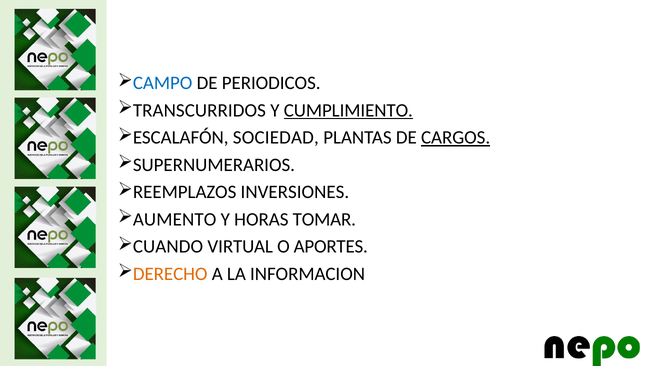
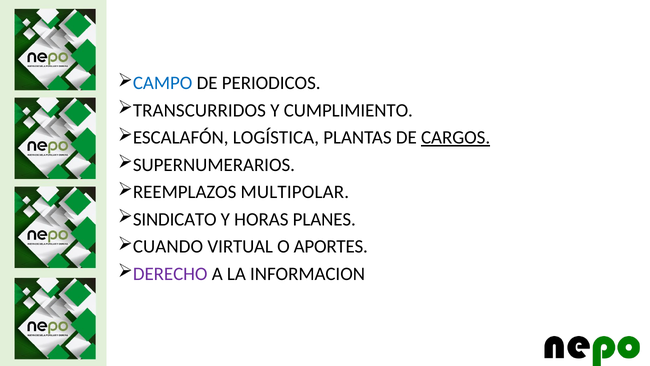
CUMPLIMIENTO underline: present -> none
SOCIEDAD: SOCIEDAD -> LOGÍSTICA
INVERSIONES: INVERSIONES -> MULTIPOLAR
AUMENTO: AUMENTO -> SINDICATO
TOMAR: TOMAR -> PLANES
DERECHO colour: orange -> purple
